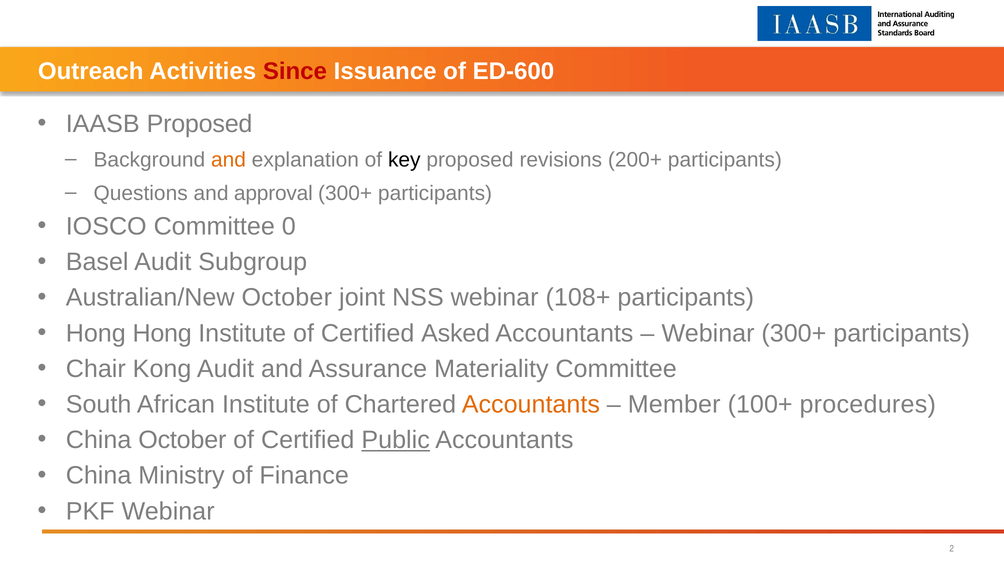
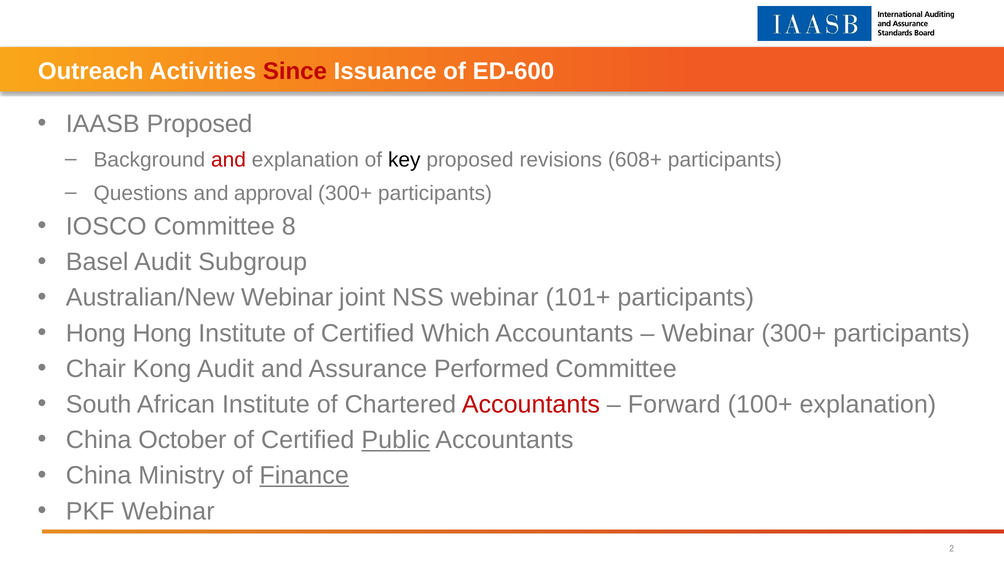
and at (229, 160) colour: orange -> red
200+: 200+ -> 608+
0: 0 -> 8
Australian/New October: October -> Webinar
108+: 108+ -> 101+
Asked: Asked -> Which
Materiality: Materiality -> Performed
Accountants at (531, 404) colour: orange -> red
Member: Member -> Forward
100+ procedures: procedures -> explanation
Finance underline: none -> present
